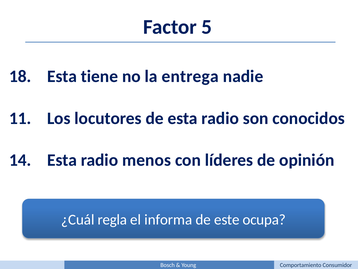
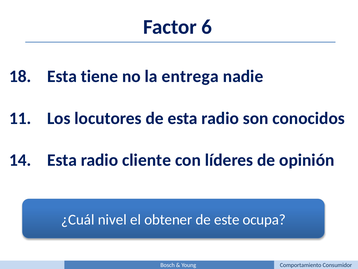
5: 5 -> 6
menos: menos -> cliente
regla: regla -> nivel
informa: informa -> obtener
